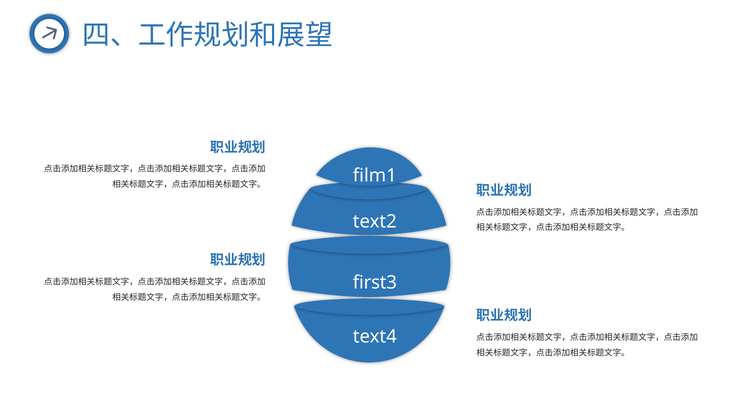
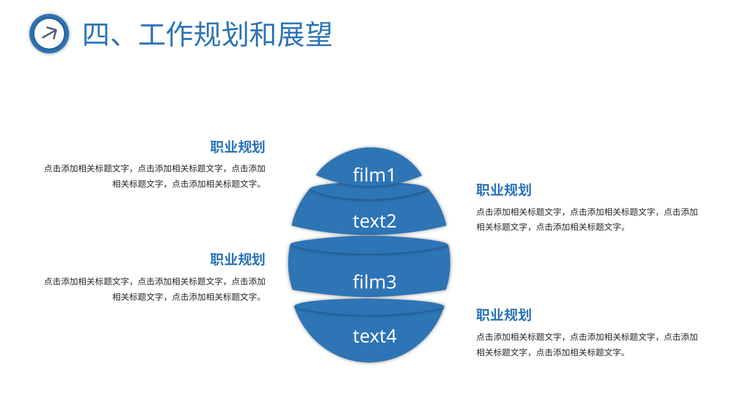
first3: first3 -> film3
